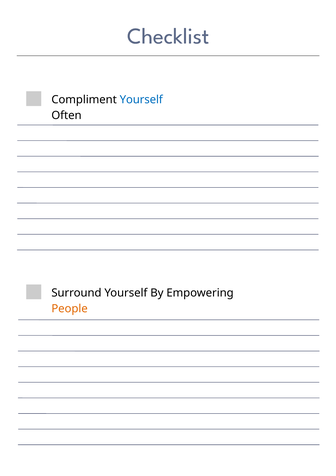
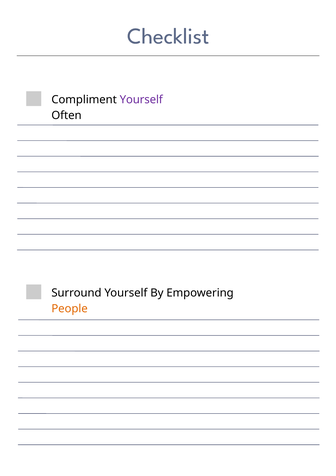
Yourself at (141, 100) colour: blue -> purple
